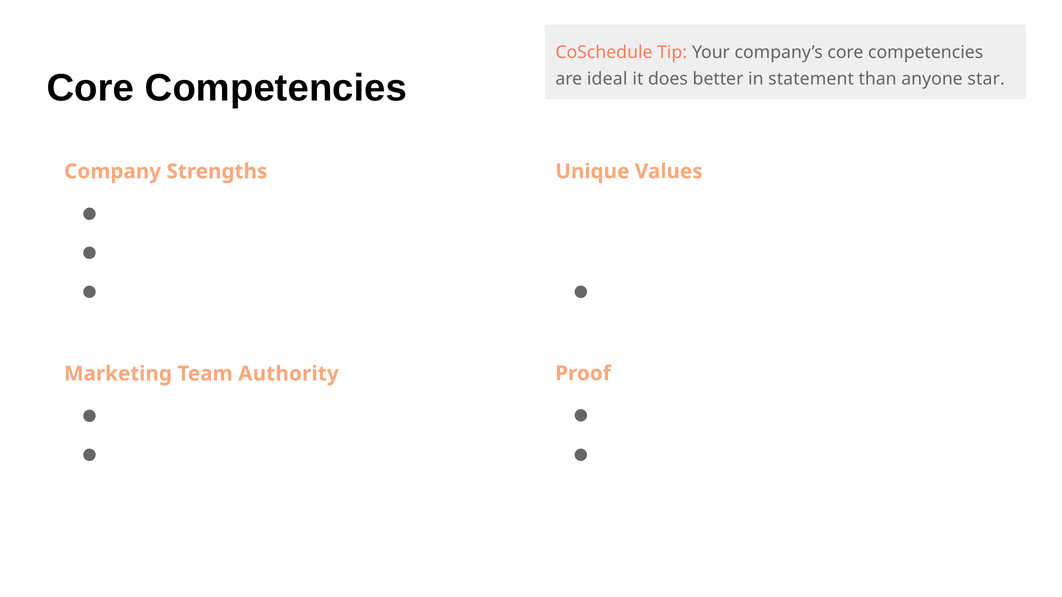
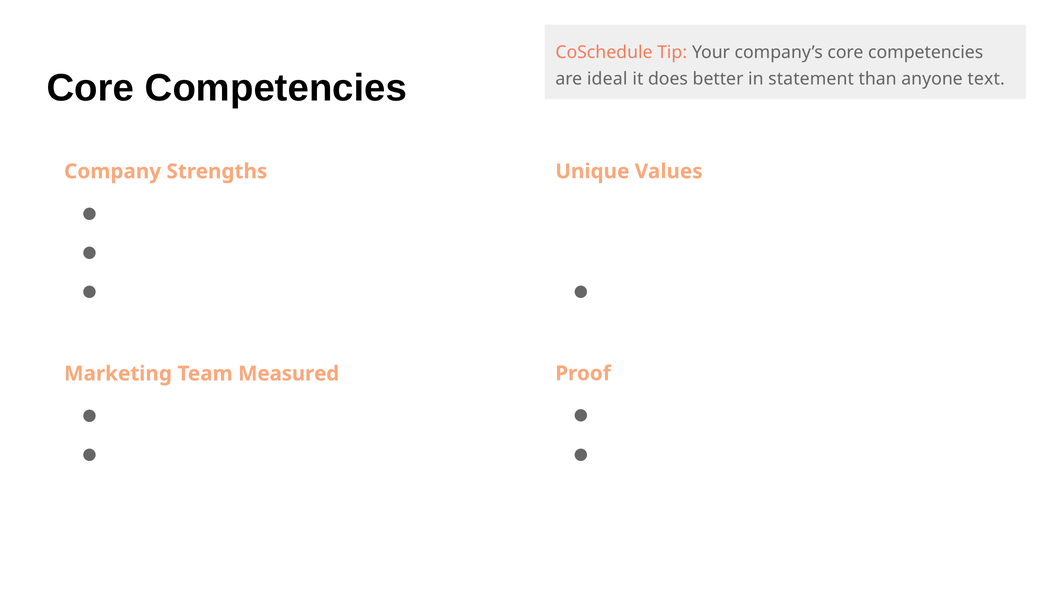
star: star -> text
Authority: Authority -> Measured
